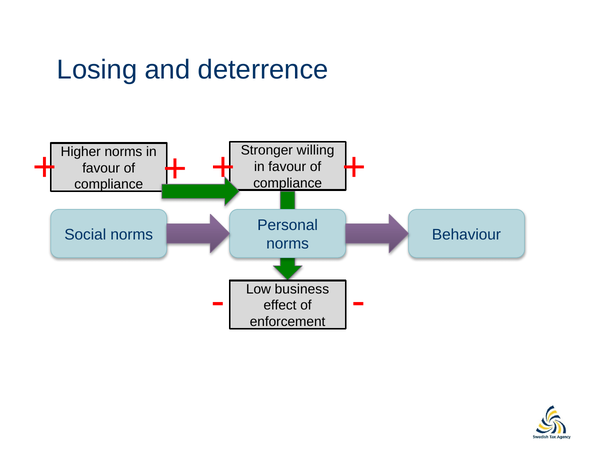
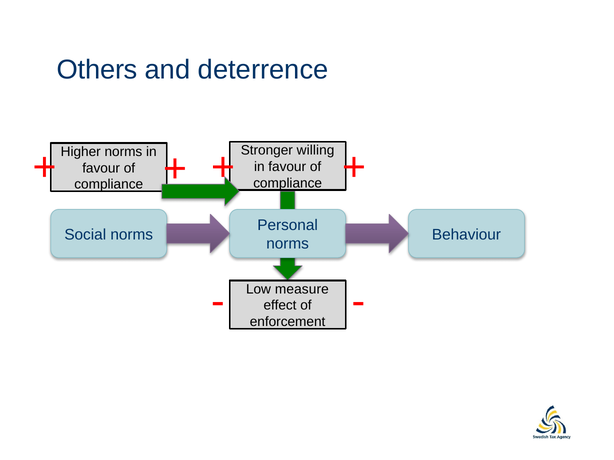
Losing: Losing -> Others
business: business -> measure
